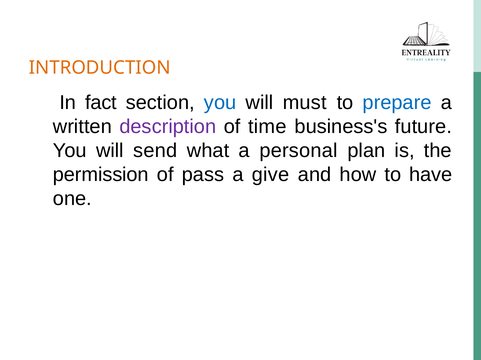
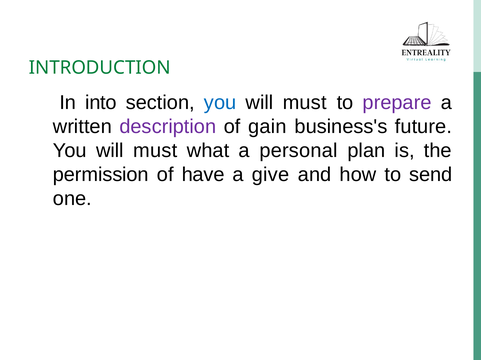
INTRODUCTION colour: orange -> green
fact: fact -> into
prepare colour: blue -> purple
time: time -> gain
send at (155, 151): send -> must
pass: pass -> have
have: have -> send
